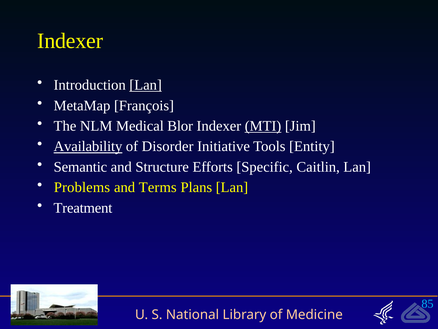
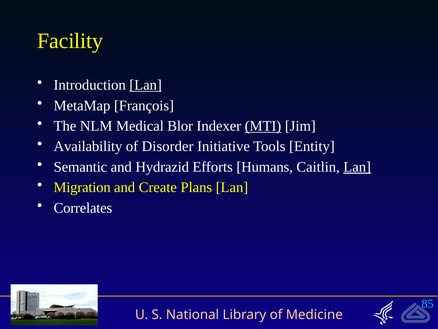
Indexer at (70, 41): Indexer -> Facility
Availability underline: present -> none
Structure: Structure -> Hydrazid
Specific: Specific -> Humans
Lan at (357, 167) underline: none -> present
Problems: Problems -> Migration
Terms: Terms -> Create
Treatment: Treatment -> Correlates
